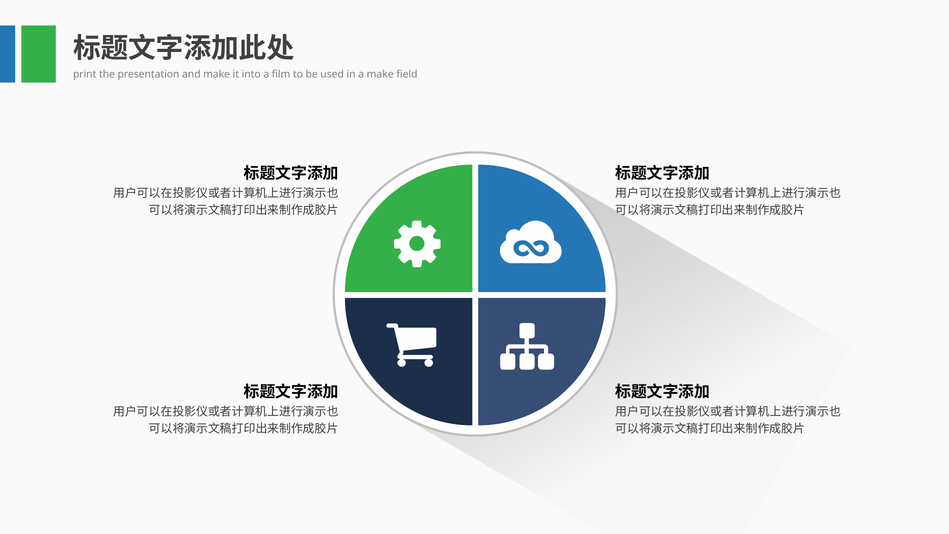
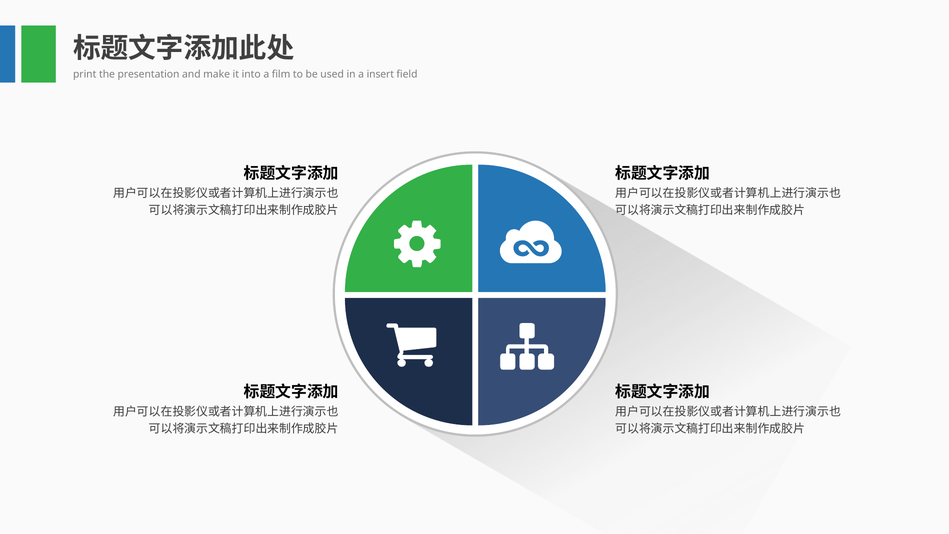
a make: make -> insert
